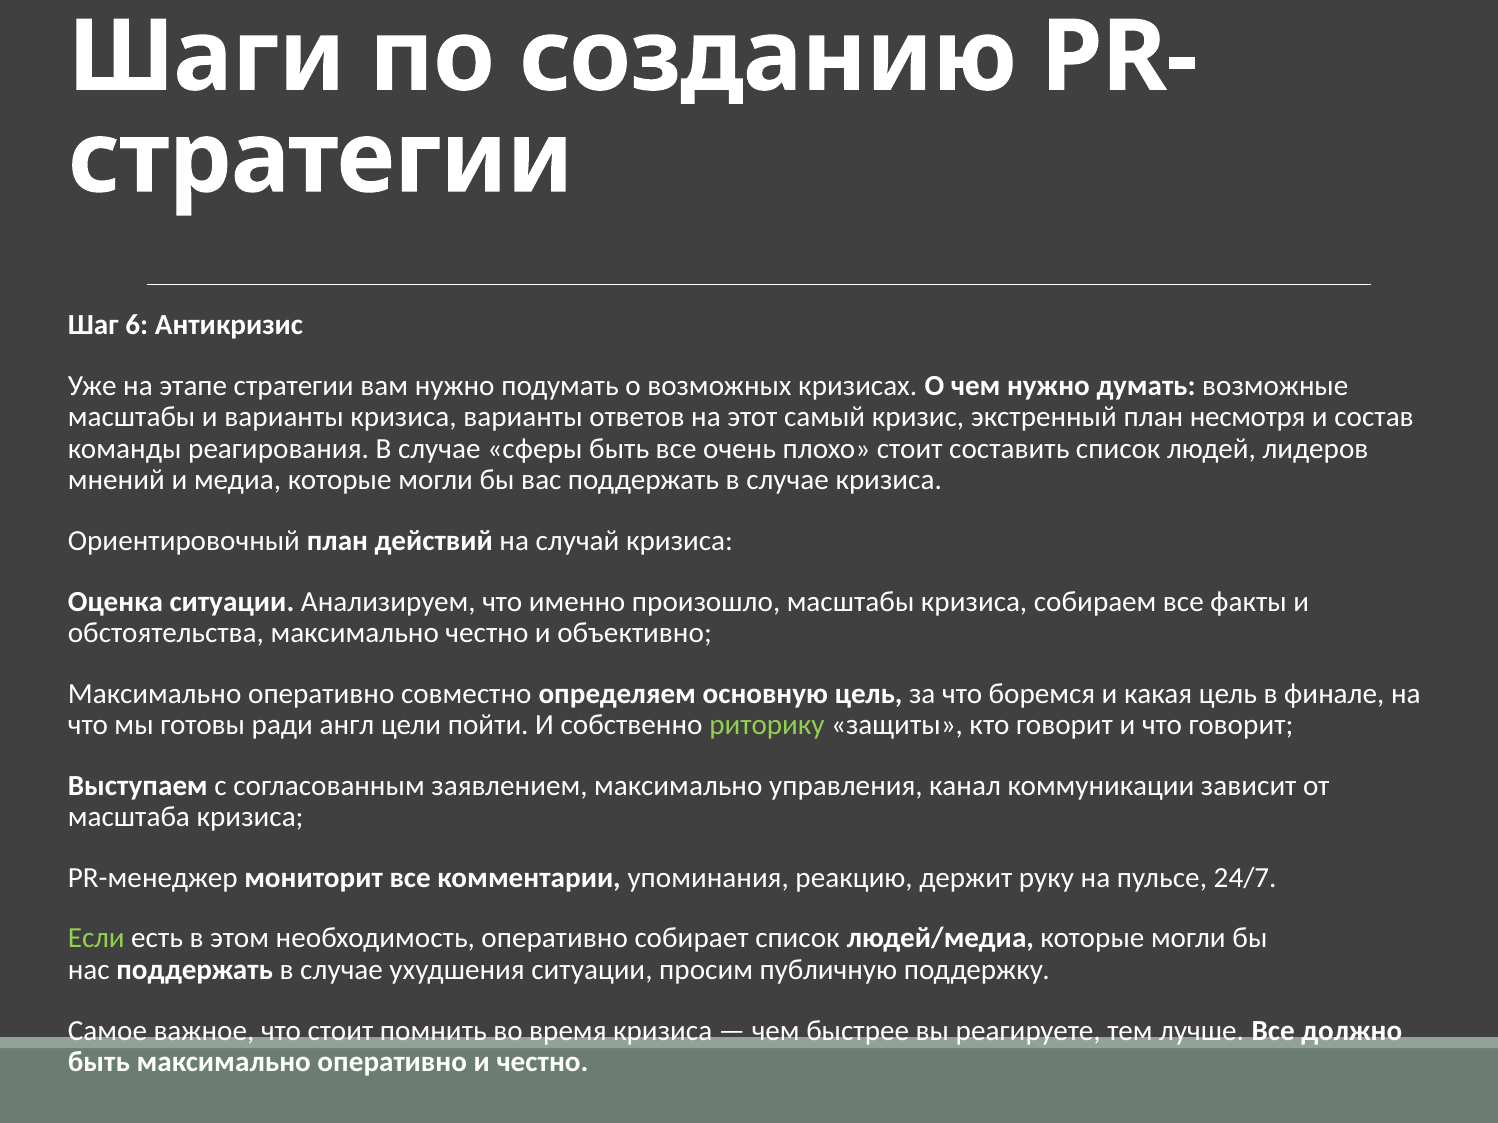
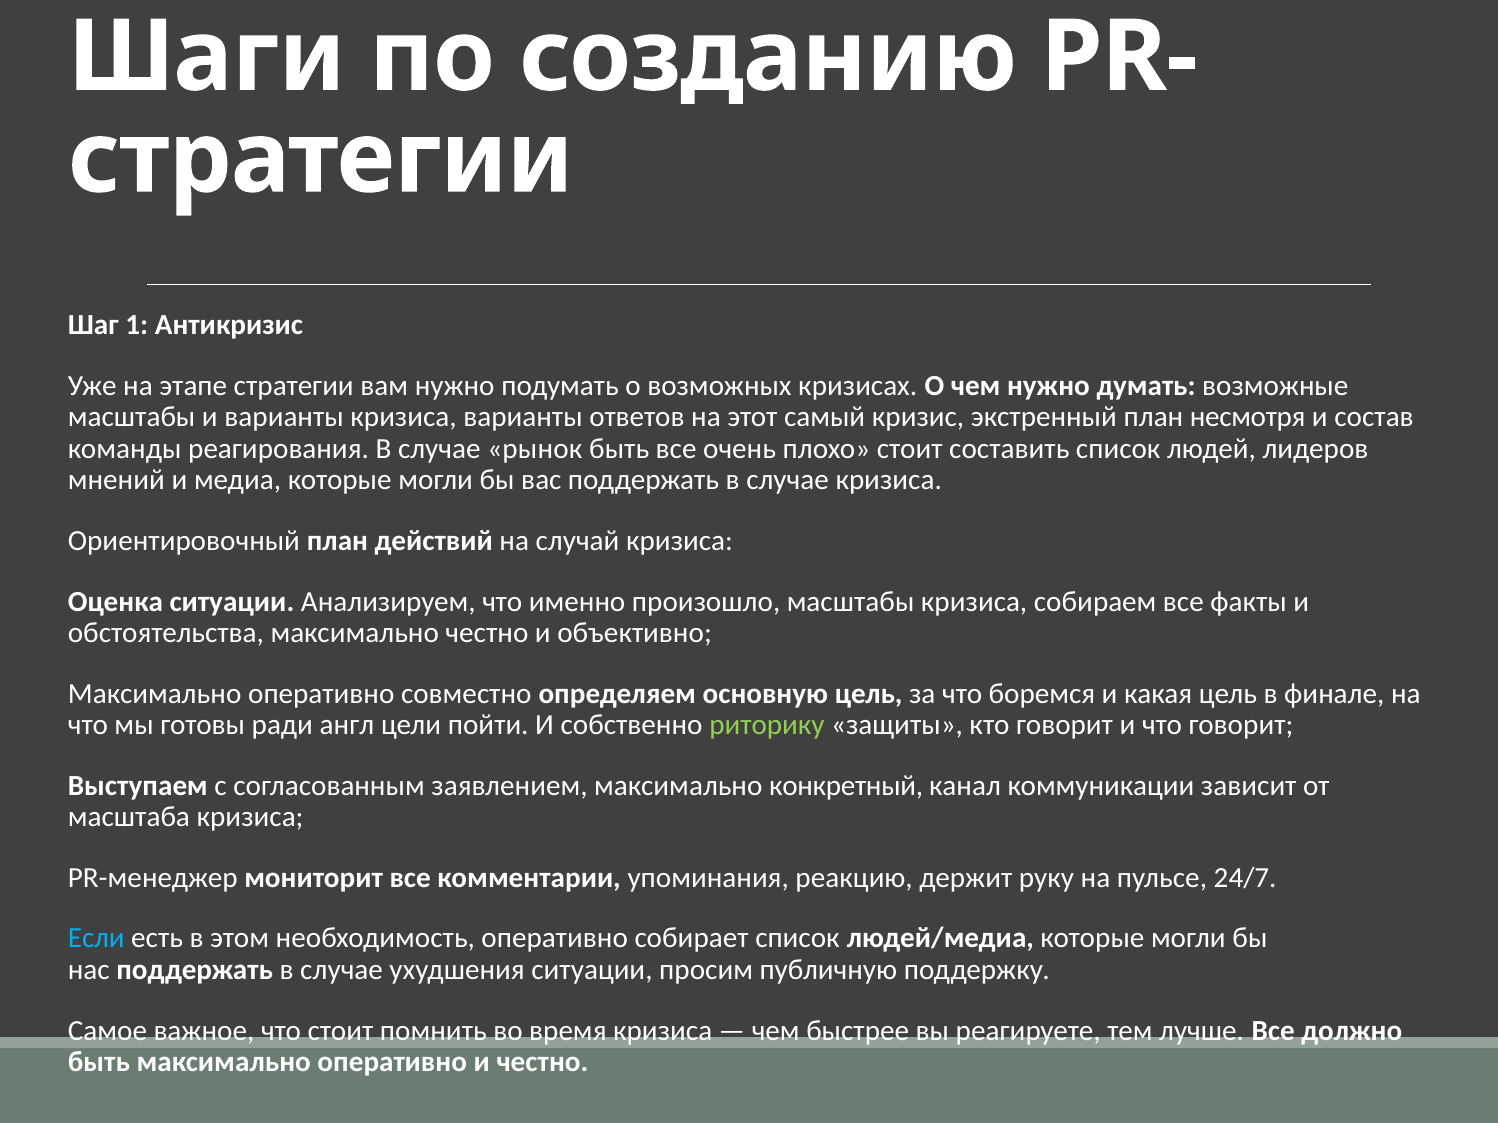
6: 6 -> 1
сферы: сферы -> рынок
управления: управления -> конкретный
Если colour: light green -> light blue
